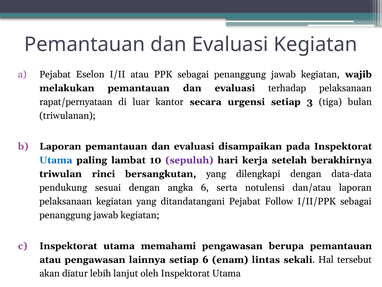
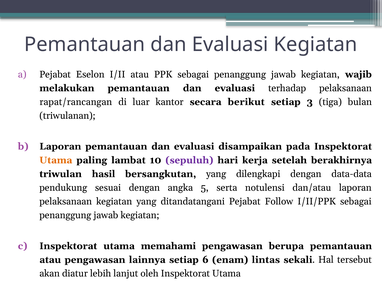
rapat/pernyataan: rapat/pernyataan -> rapat/rancangan
urgensi: urgensi -> berikut
Utama at (56, 160) colour: blue -> orange
rinci: rinci -> hasil
angka 6: 6 -> 5
